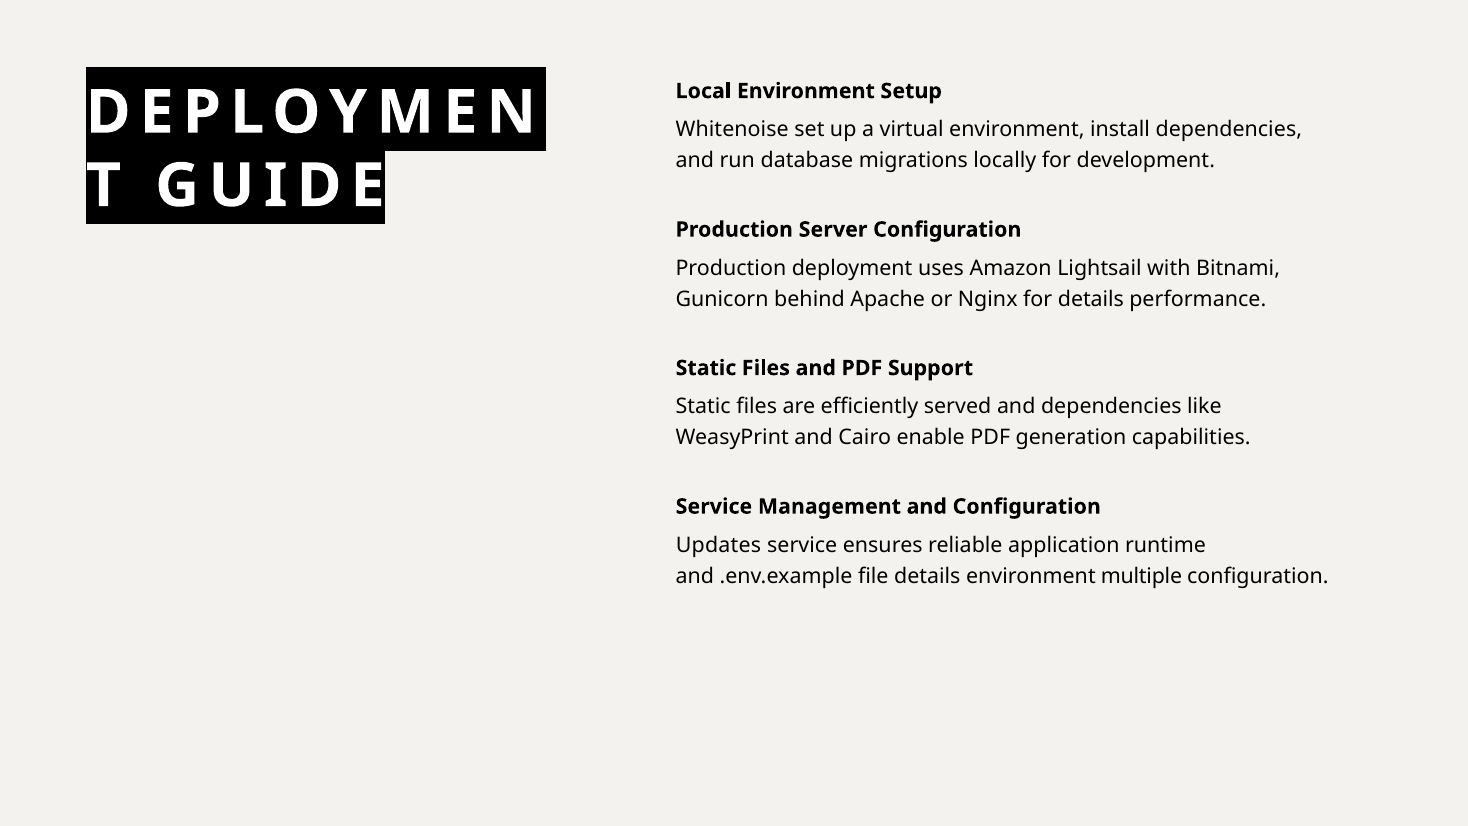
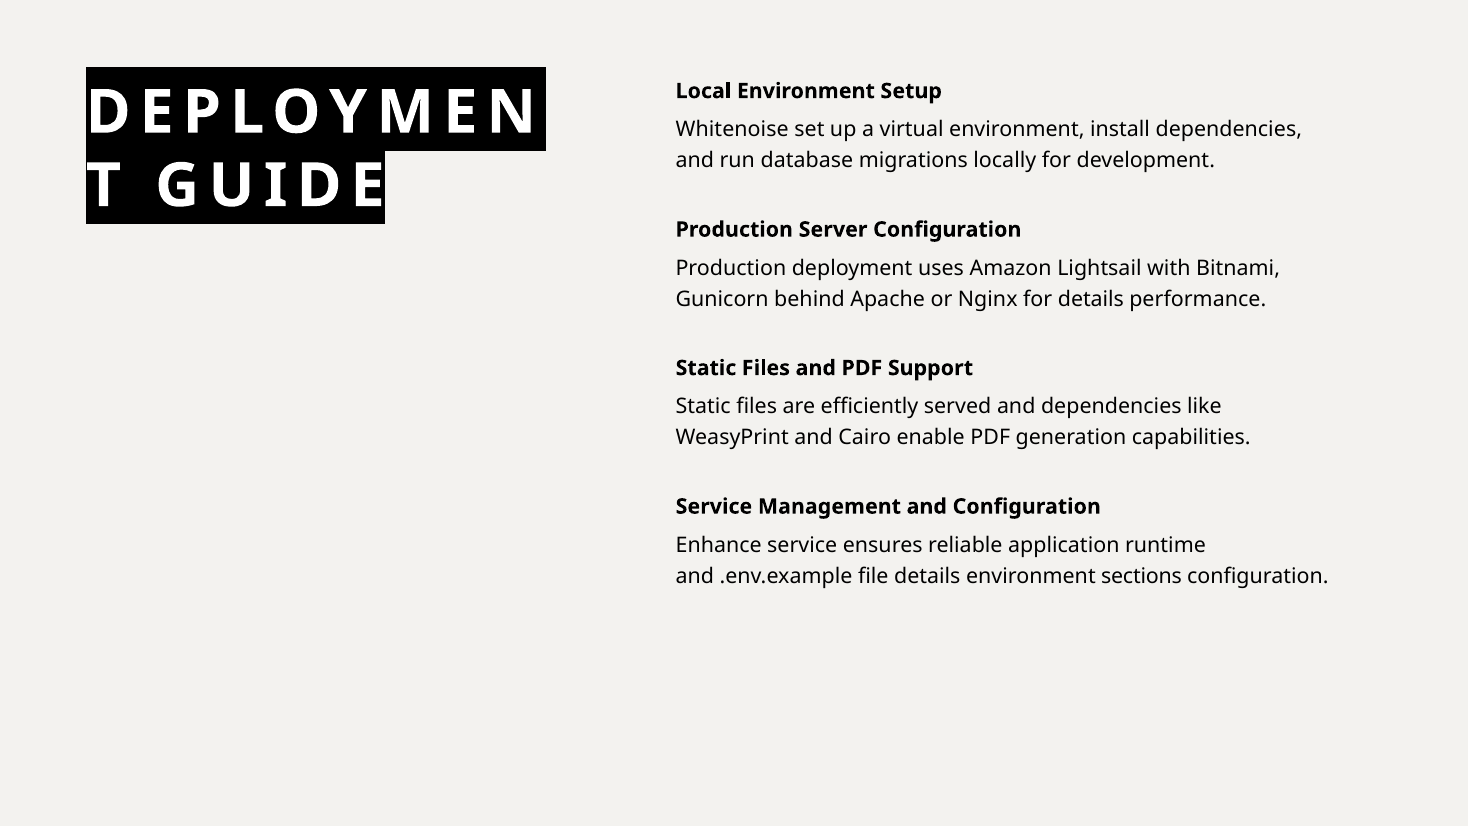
Updates: Updates -> Enhance
multiple: multiple -> sections
